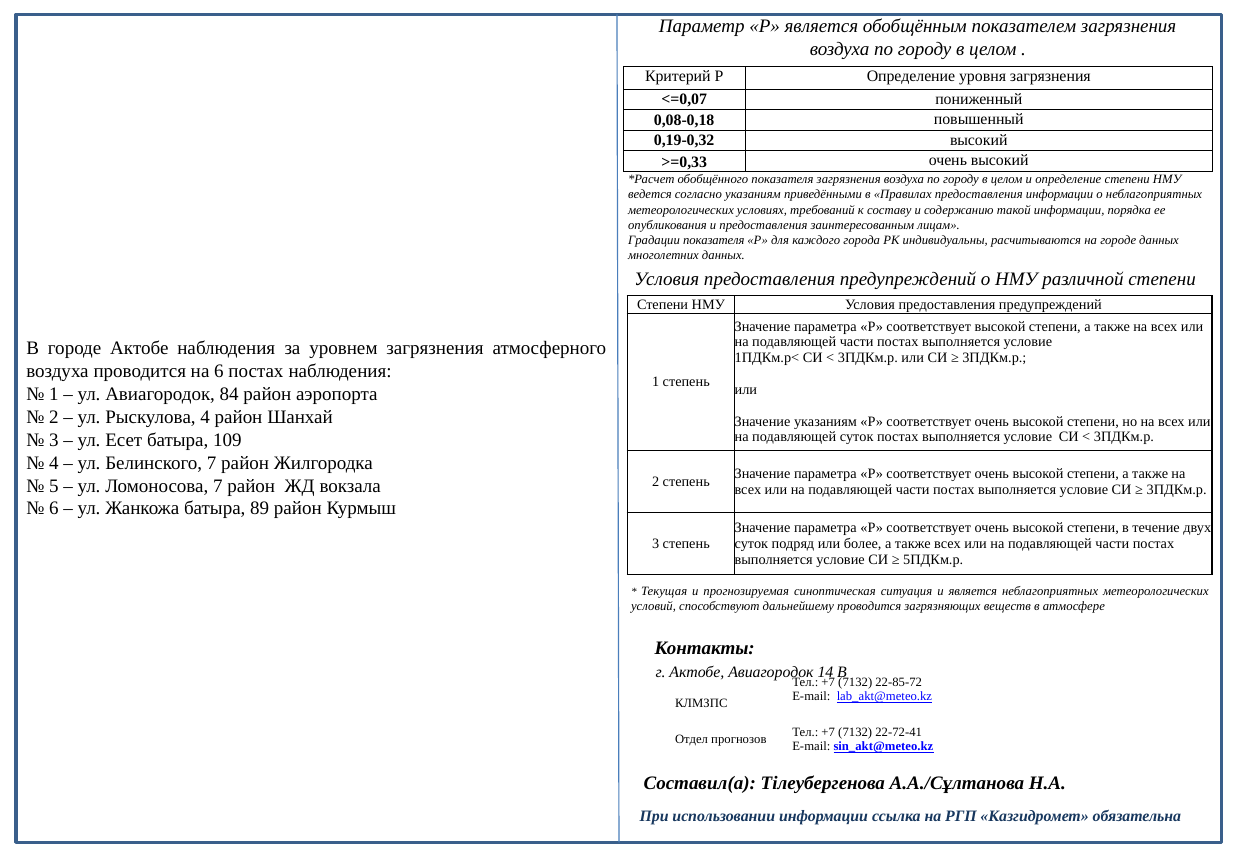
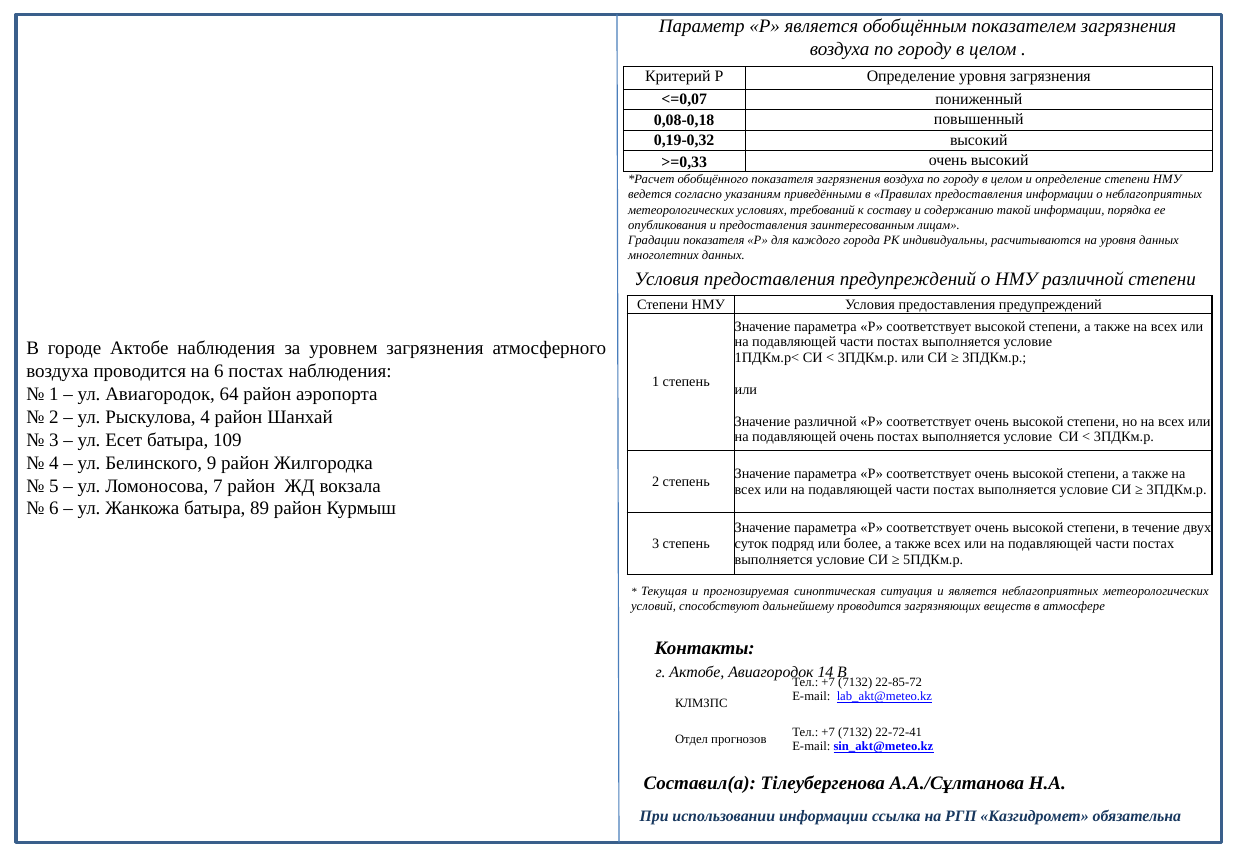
на городе: городе -> уровня
84: 84 -> 64
Значение указаниям: указаниям -> различной
подавляющей суток: суток -> очень
Белинского 7: 7 -> 9
